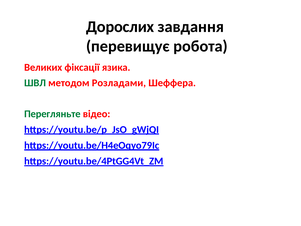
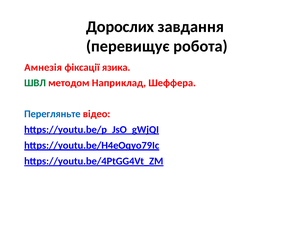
Великих: Великих -> Амнезія
Розладами: Розладами -> Наприклад
Перегляньте colour: green -> blue
